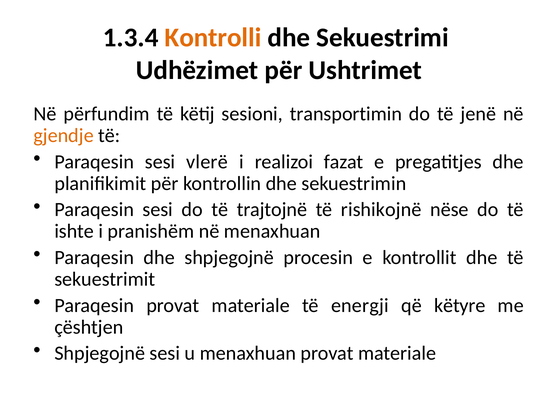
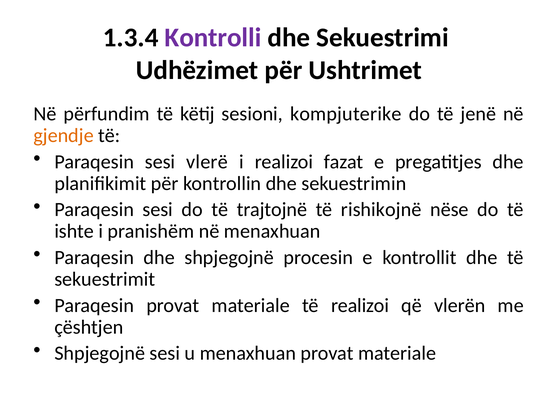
Kontrolli colour: orange -> purple
transportimin: transportimin -> kompjuterike
të energji: energji -> realizoi
këtyre: këtyre -> vlerën
